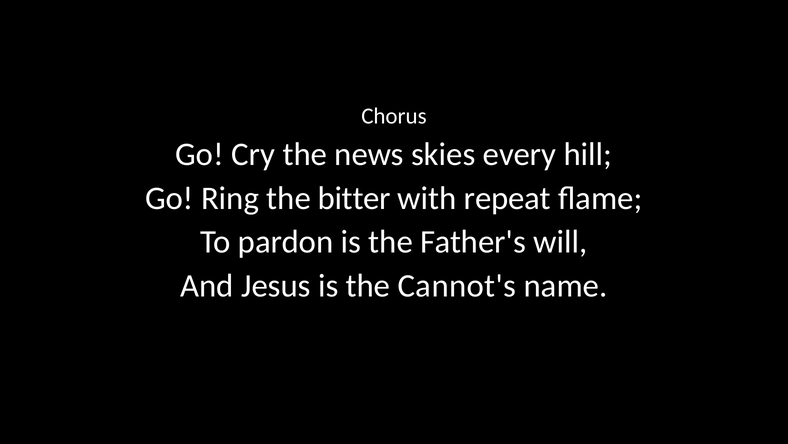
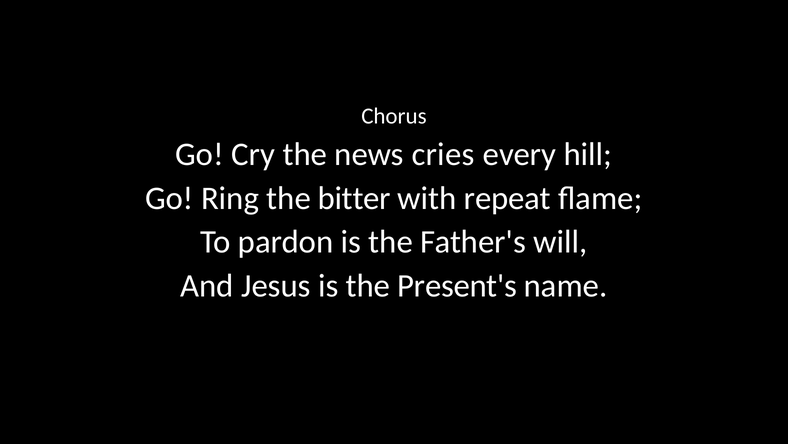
skies: skies -> cries
Cannot's: Cannot's -> Present's
